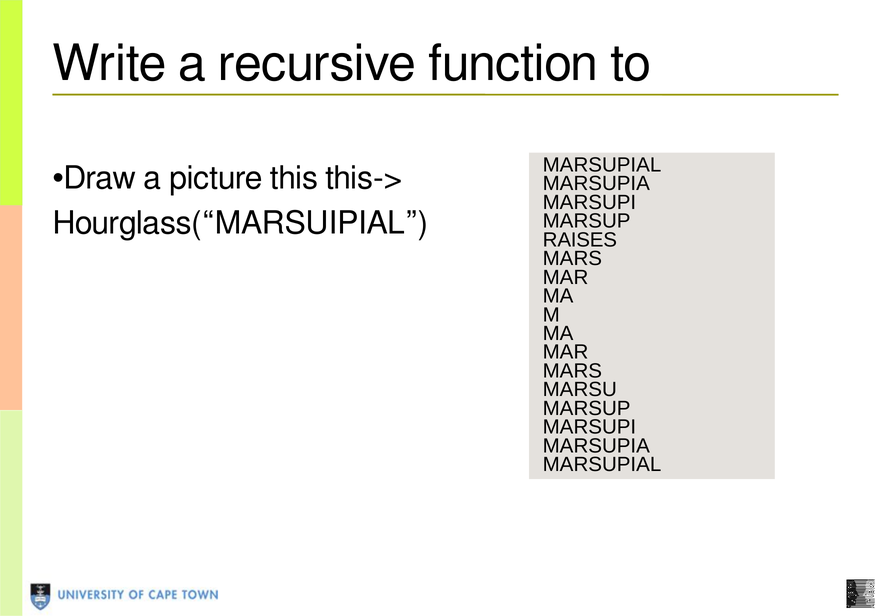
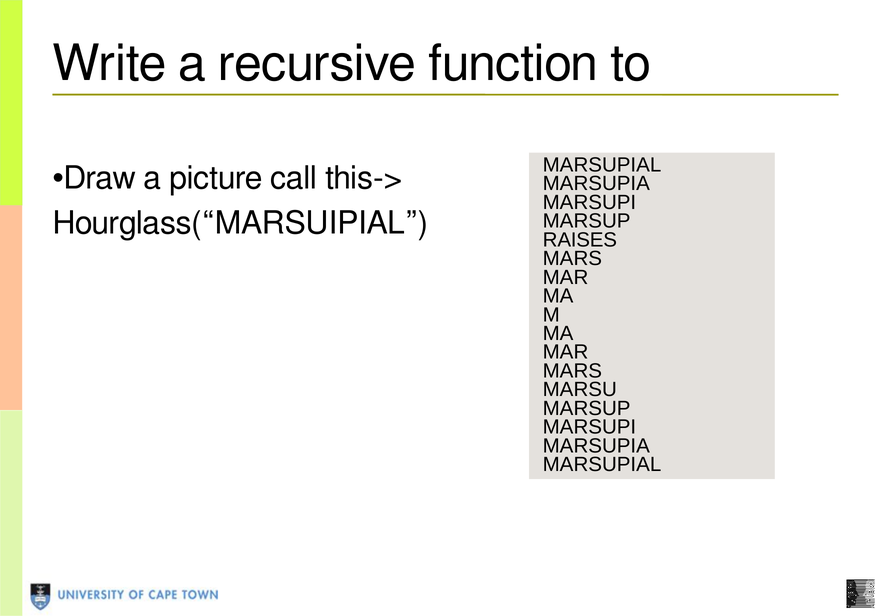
this: this -> call
